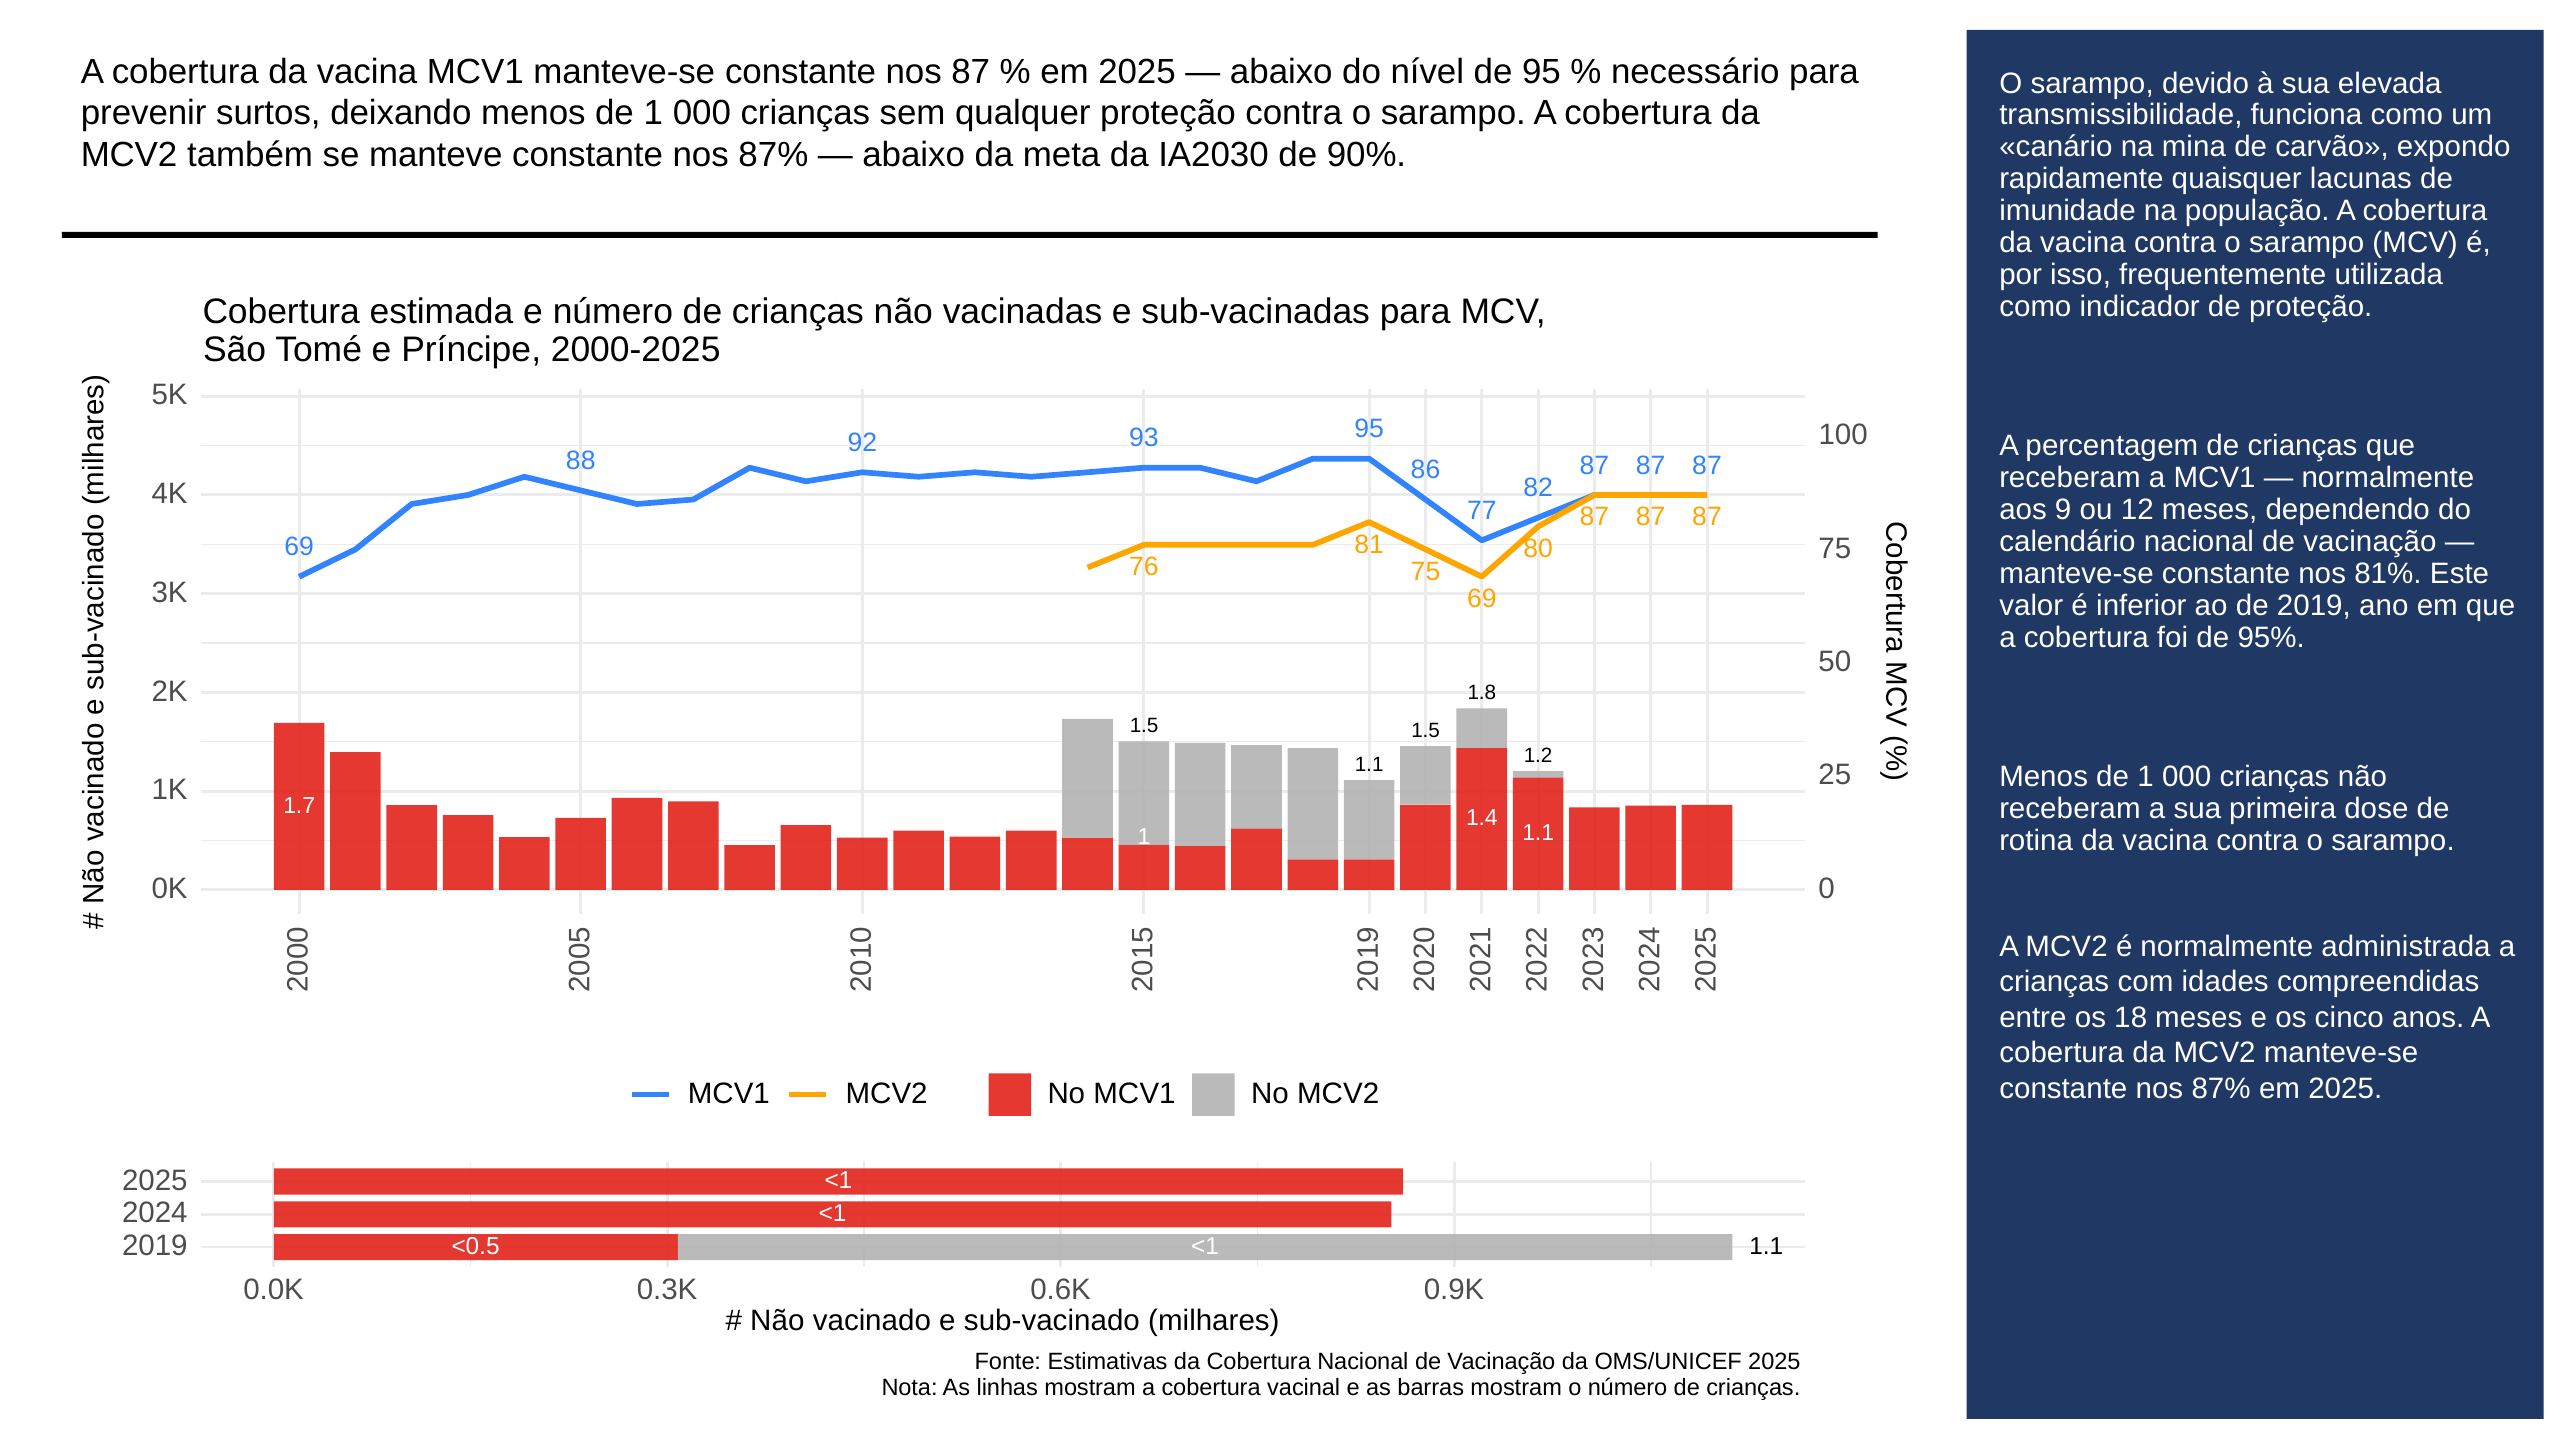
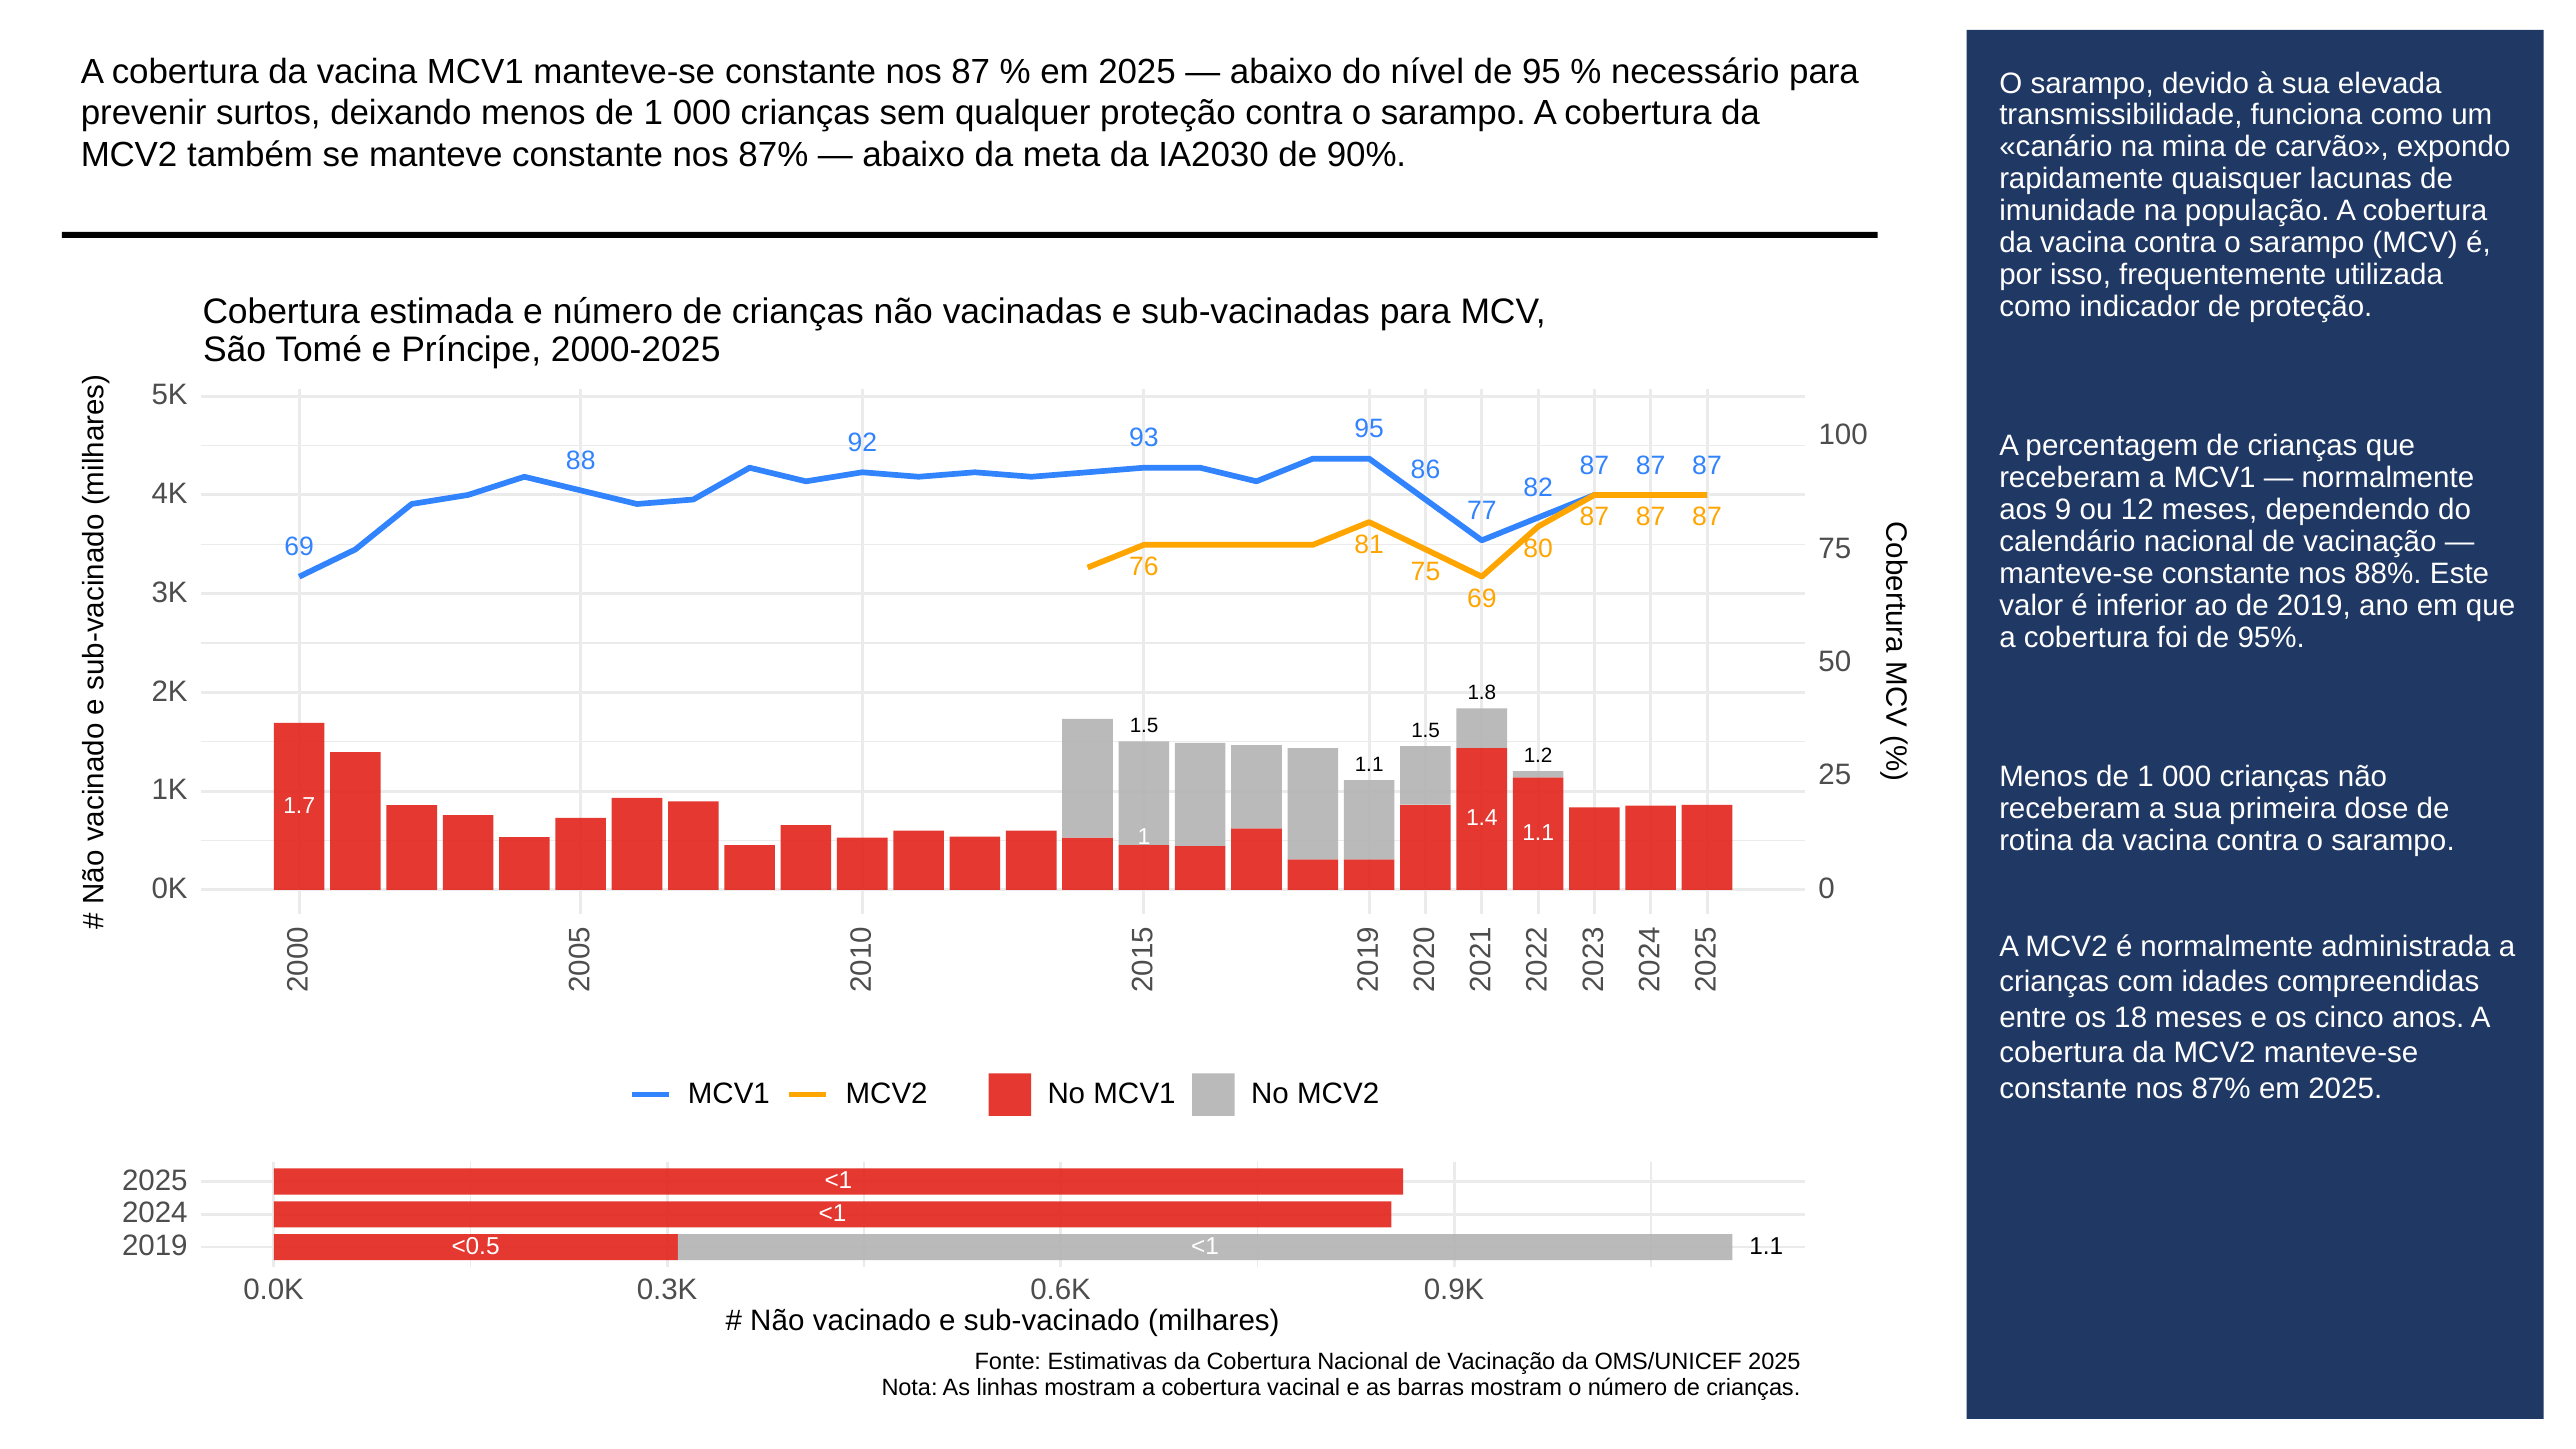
81%: 81% -> 88%
